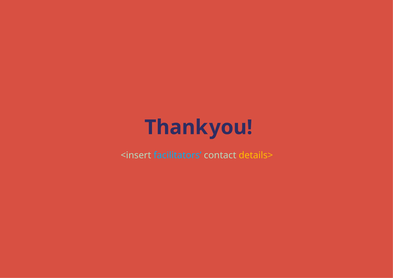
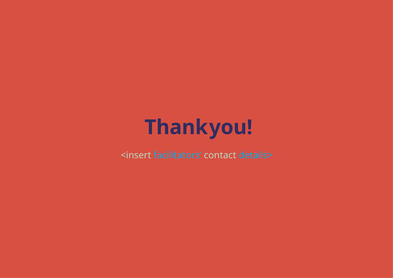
details> colour: yellow -> light blue
